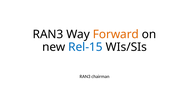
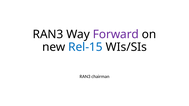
Forward colour: orange -> purple
